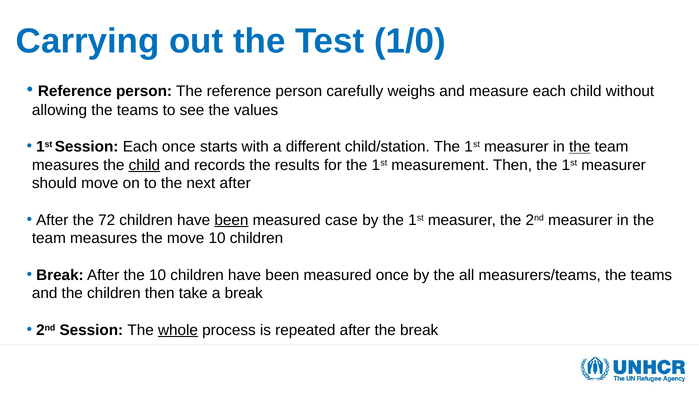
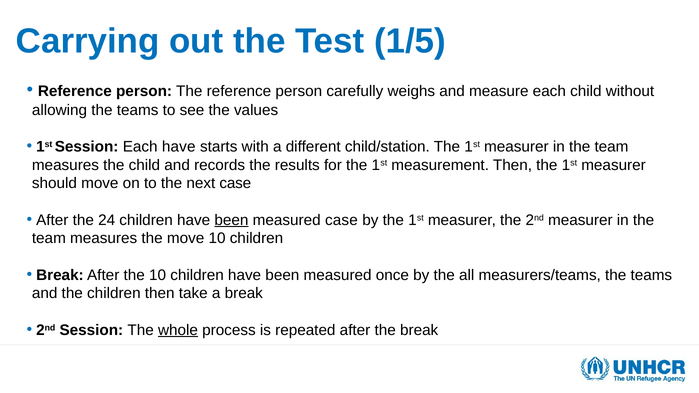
1/0: 1/0 -> 1/5
Each once: once -> have
the at (580, 147) underline: present -> none
child at (144, 165) underline: present -> none
next after: after -> case
72: 72 -> 24
